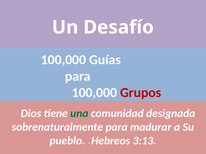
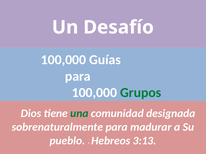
Grupos colour: red -> green
